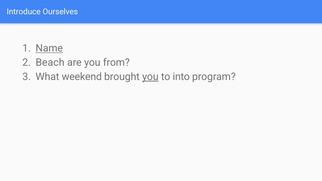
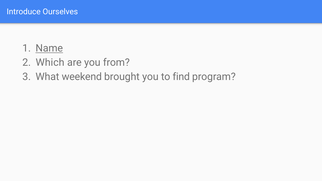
Beach: Beach -> Which
you at (150, 77) underline: present -> none
into: into -> find
